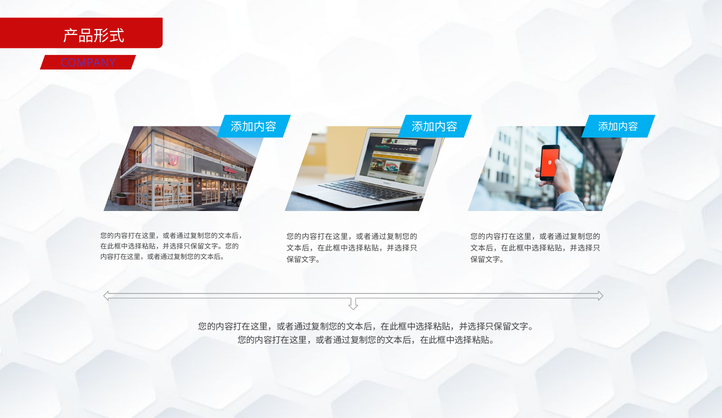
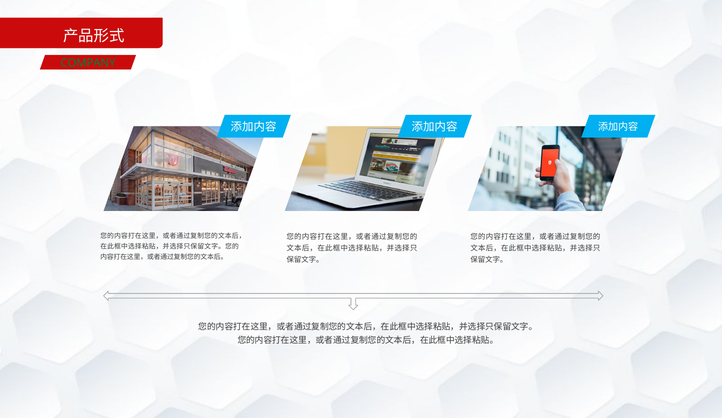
COMPANY colour: purple -> green
